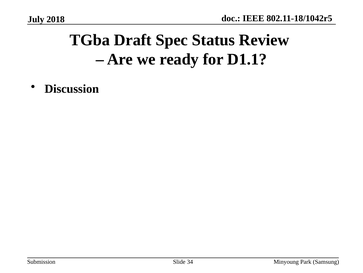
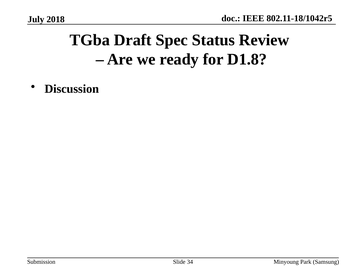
D1.1: D1.1 -> D1.8
